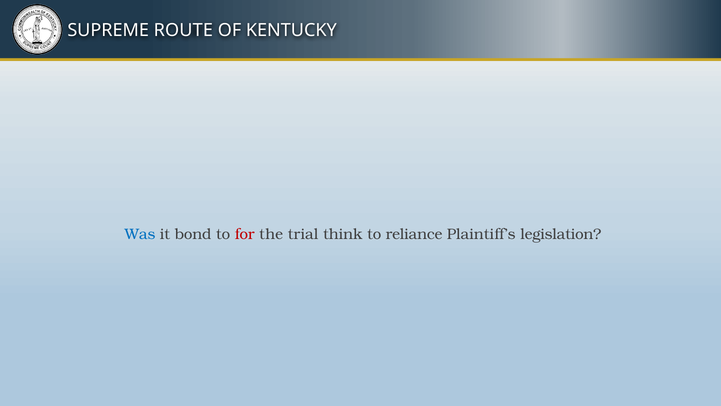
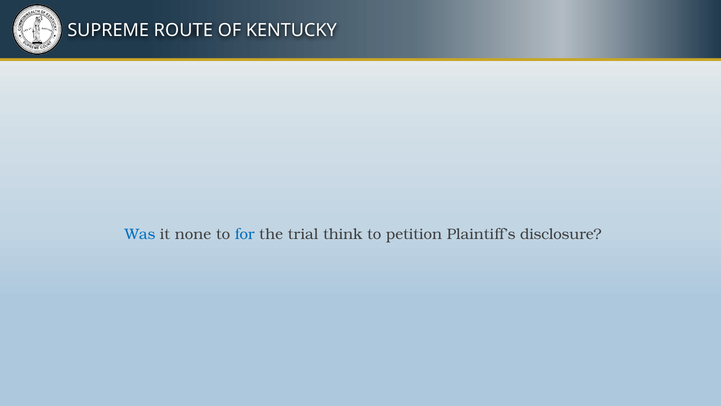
bond: bond -> none
for colour: red -> blue
reliance: reliance -> petition
legislation: legislation -> disclosure
